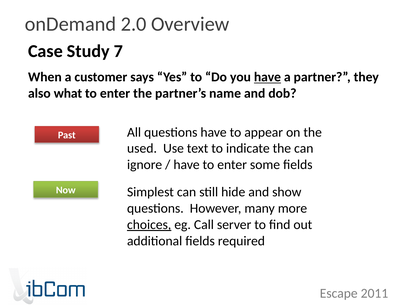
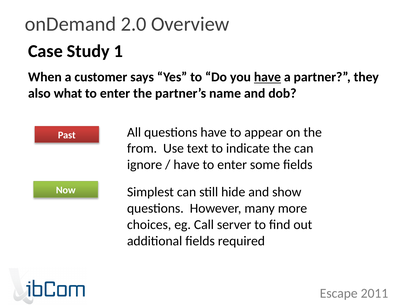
7: 7 -> 1
used: used -> from
choices underline: present -> none
